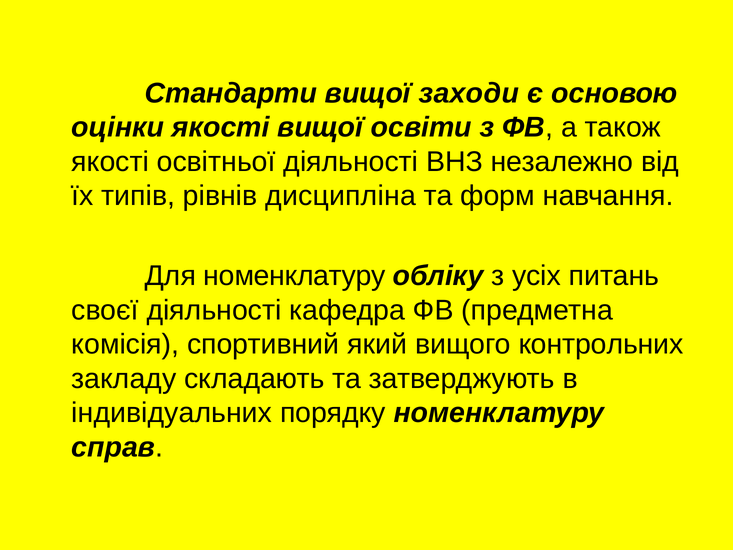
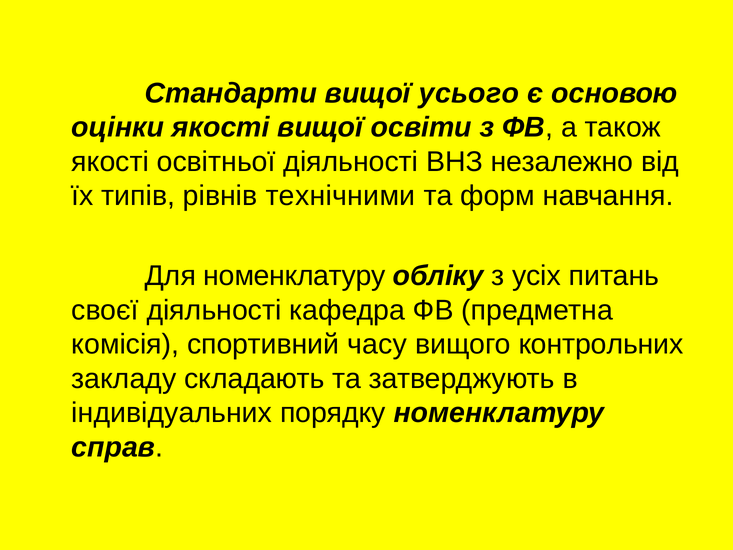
заходи: заходи -> усього
дисципліна: дисципліна -> технічними
який: який -> часу
